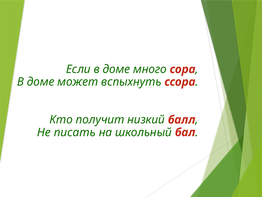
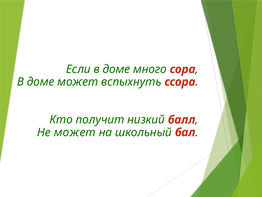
Не писать: писать -> может
